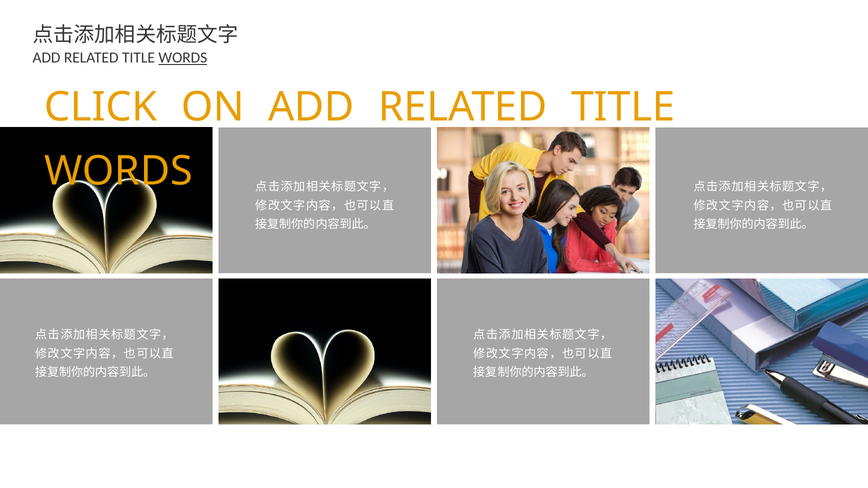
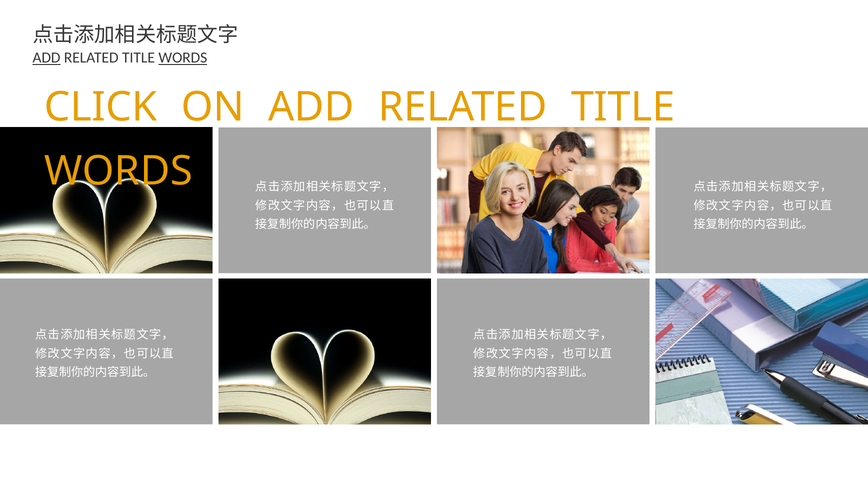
ADD at (47, 58) underline: none -> present
